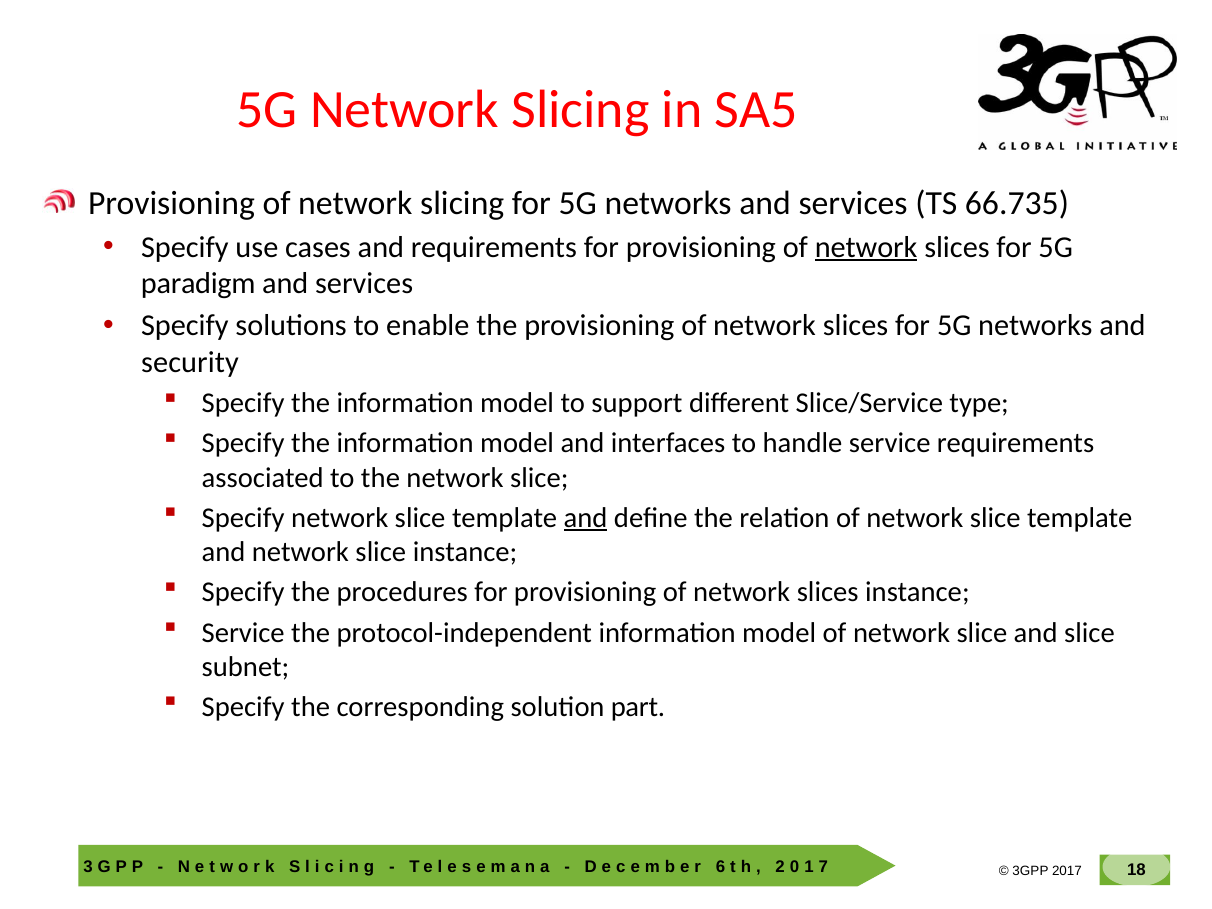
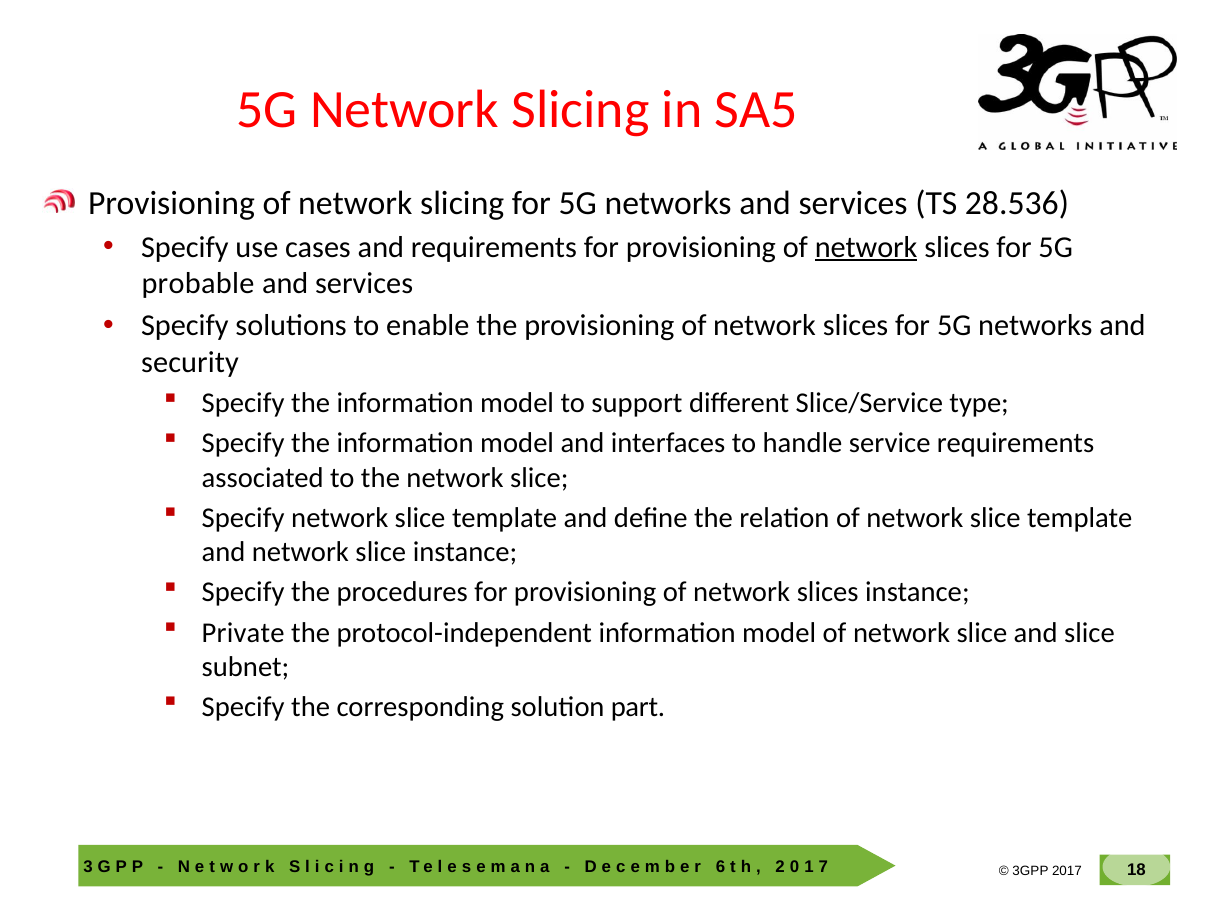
66.735: 66.735 -> 28.536
paradigm: paradigm -> probable
and at (586, 518) underline: present -> none
Service at (243, 633): Service -> Private
